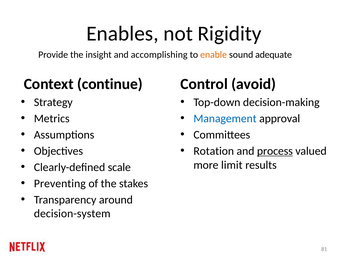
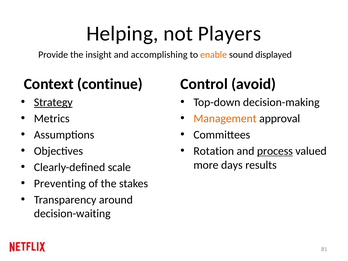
Enables: Enables -> Helping
Rigidity: Rigidity -> Players
adequate: adequate -> displayed
Strategy underline: none -> present
Management colour: blue -> orange
limit: limit -> days
decision-system: decision-system -> decision-waiting
